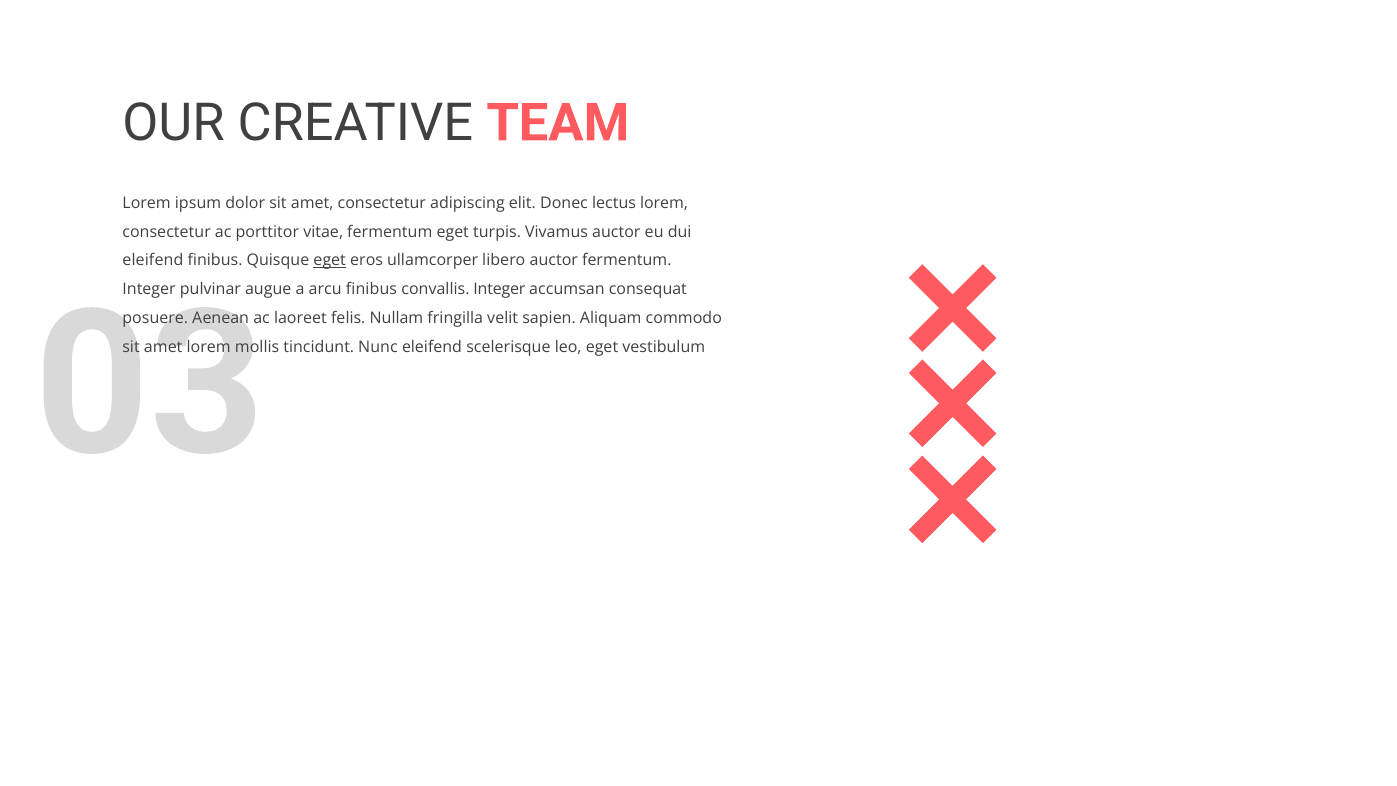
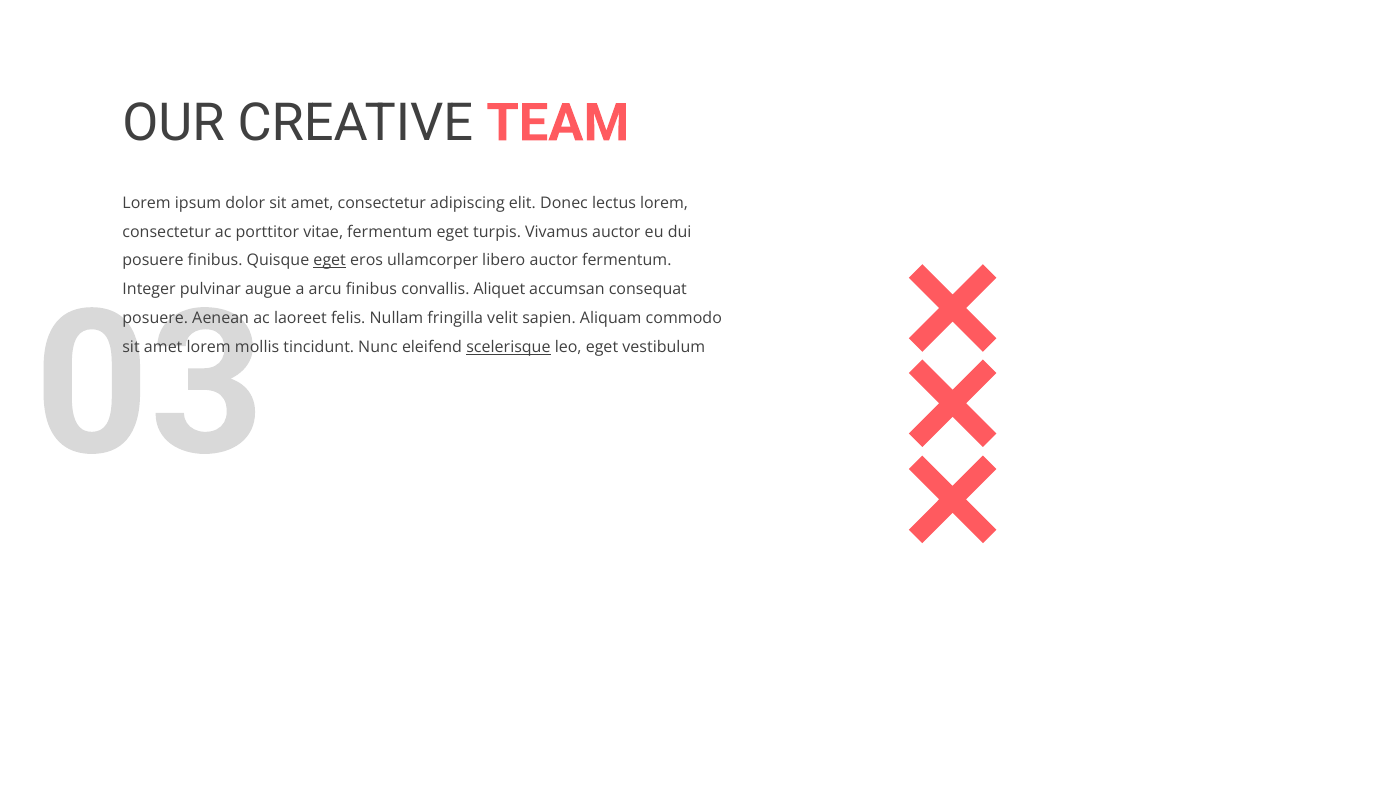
eleifend at (153, 261): eleifend -> posuere
convallis Integer: Integer -> Aliquet
scelerisque underline: none -> present
